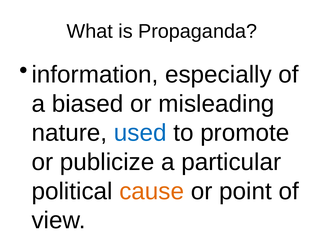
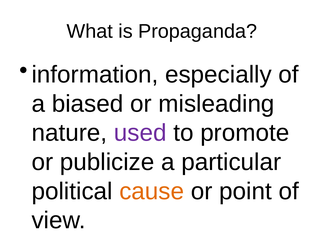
used colour: blue -> purple
